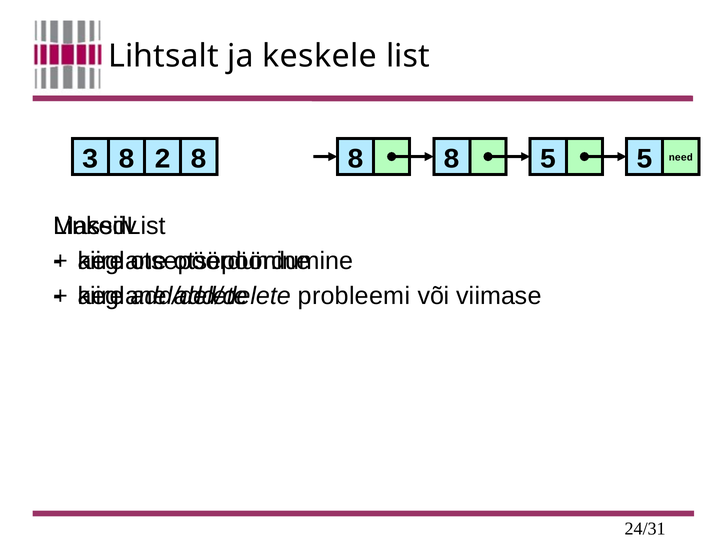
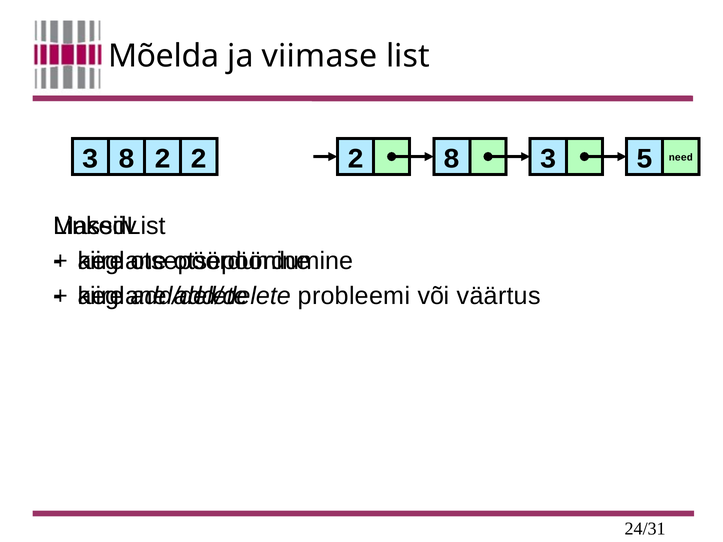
Lihtsalt: Lihtsalt -> Mõelda
keskele: keskele -> viimase
3 8: 8 -> 2
8 8: 8 -> 2
5 at (548, 159): 5 -> 3
viimase: viimase -> väärtus
